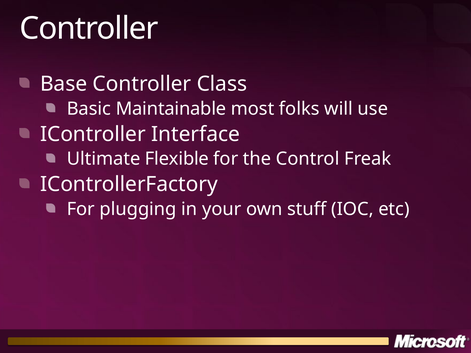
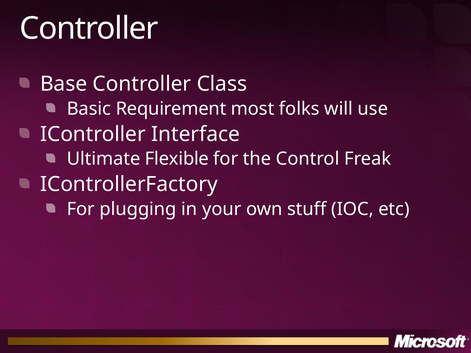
Maintainable: Maintainable -> Requirement
